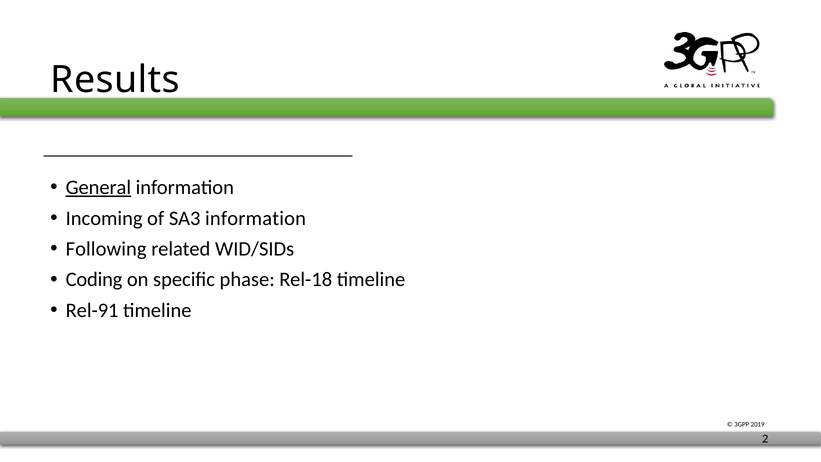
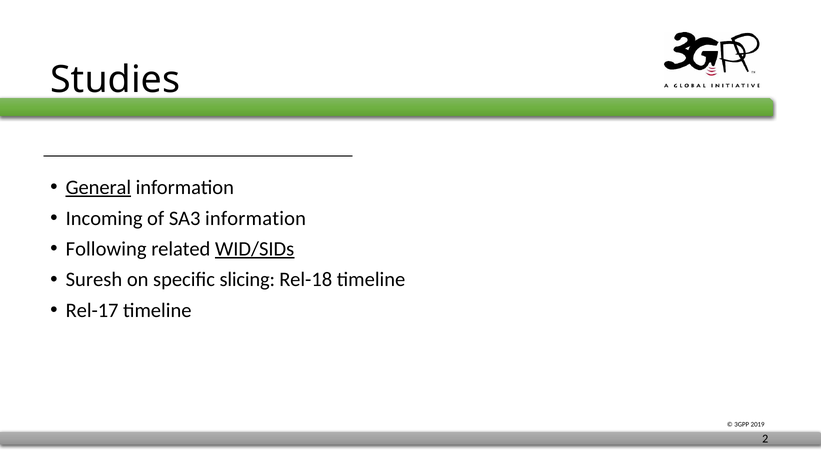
Results: Results -> Studies
WID/SIDs underline: none -> present
Coding: Coding -> Suresh
phase: phase -> slicing
Rel-91: Rel-91 -> Rel-17
